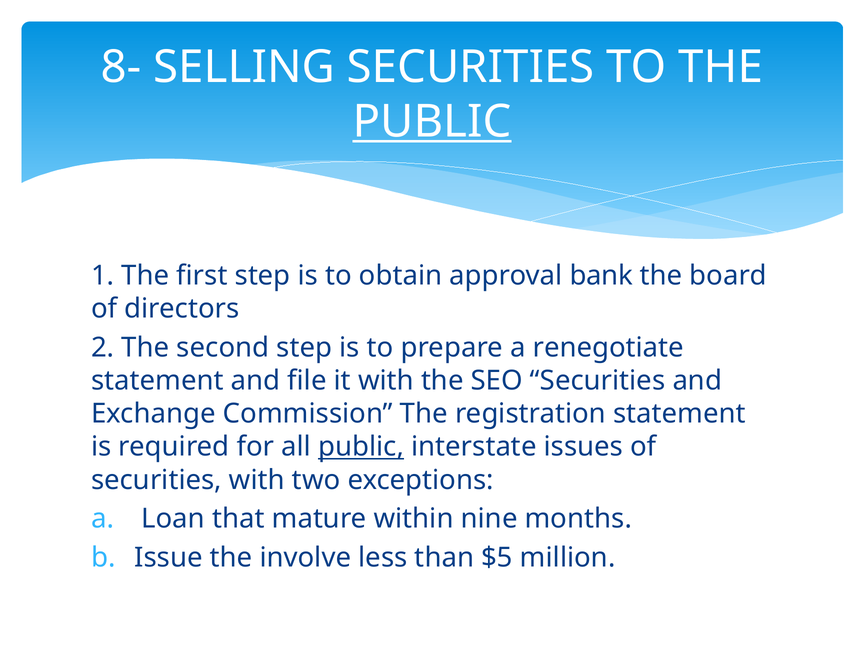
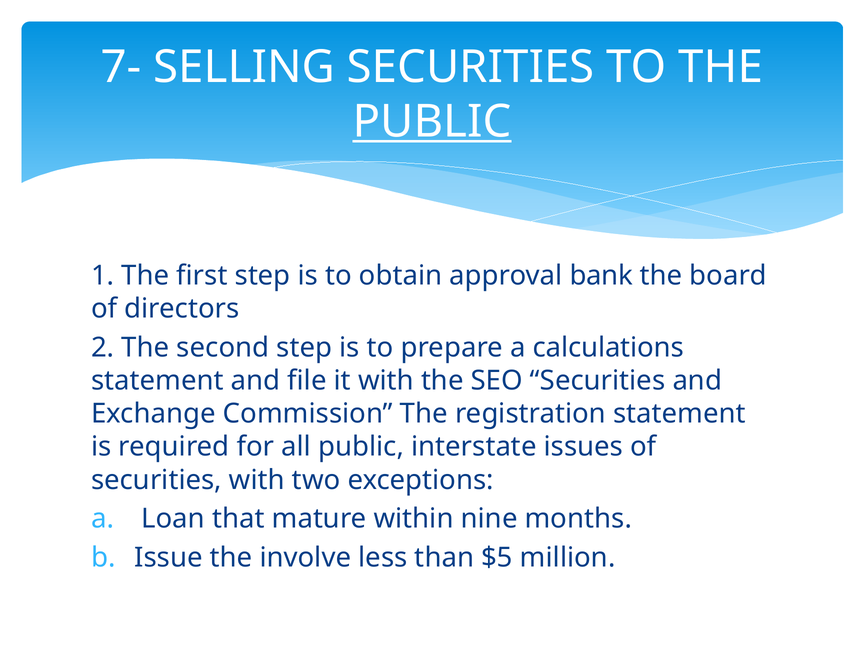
8-: 8- -> 7-
renegotiate: renegotiate -> calculations
public at (361, 447) underline: present -> none
